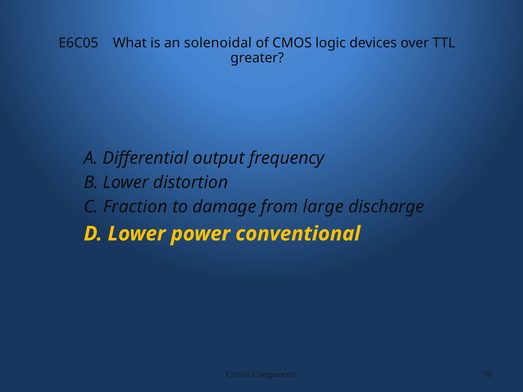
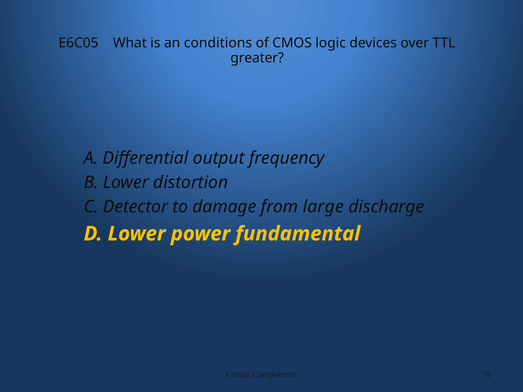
solenoidal: solenoidal -> conditions
Fraction: Fraction -> Detector
conventional: conventional -> fundamental
